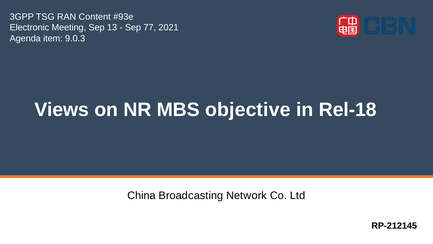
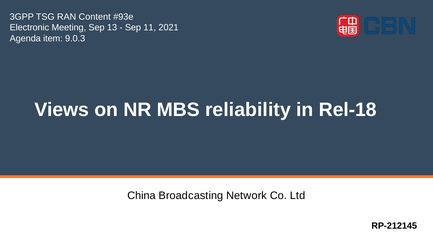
77: 77 -> 11
objective: objective -> reliability
